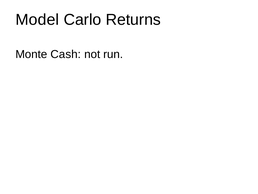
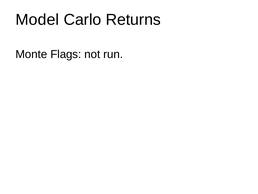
Cash: Cash -> Flags
